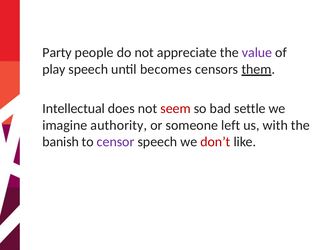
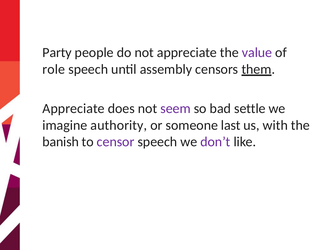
play: play -> role
becomes: becomes -> assembly
Intellectual at (74, 109): Intellectual -> Appreciate
seem colour: red -> purple
left: left -> last
don’t colour: red -> purple
